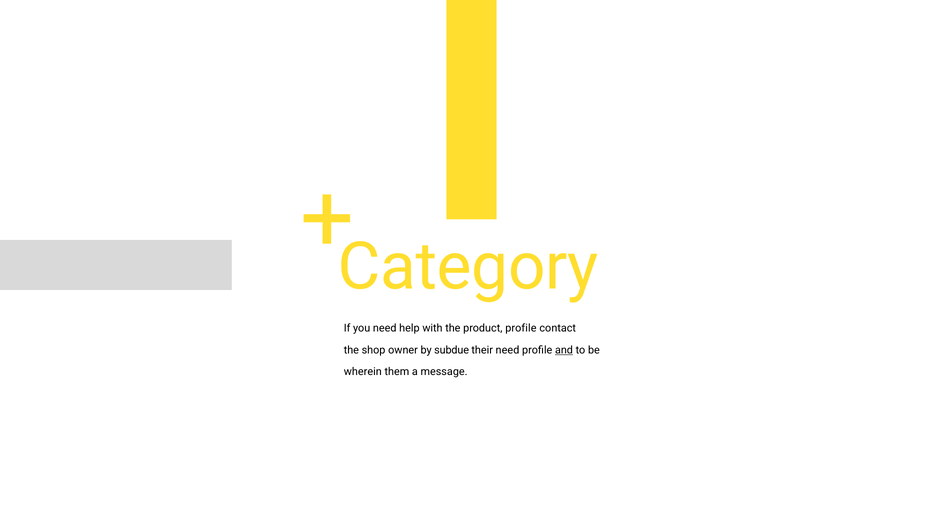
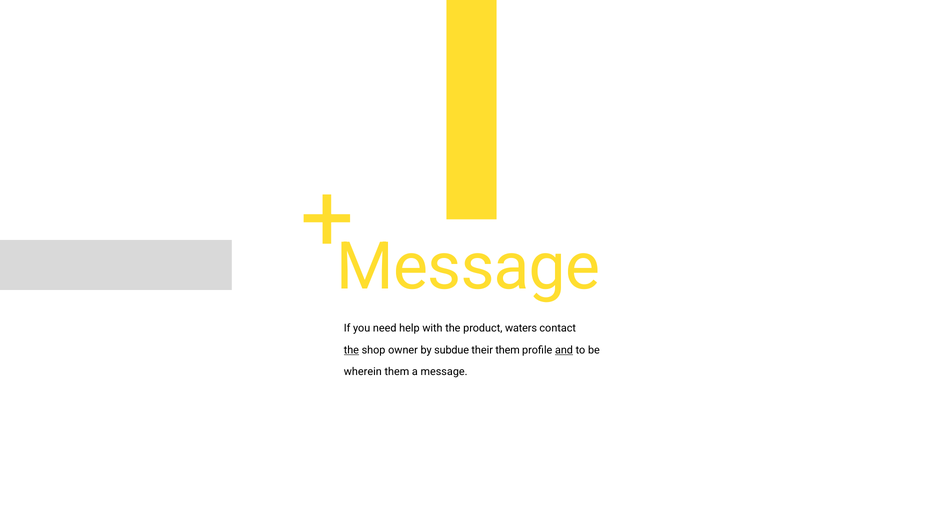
Category at (468, 267): Category -> Message
product profile: profile -> waters
the at (351, 350) underline: none -> present
their need: need -> them
